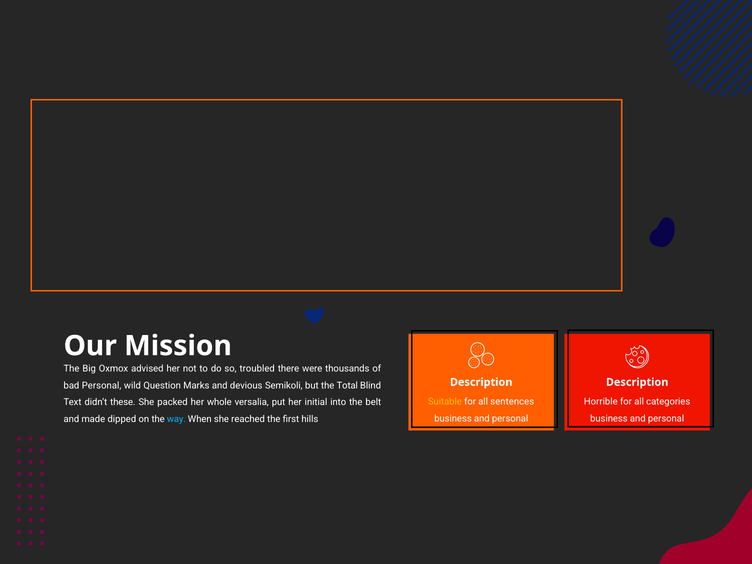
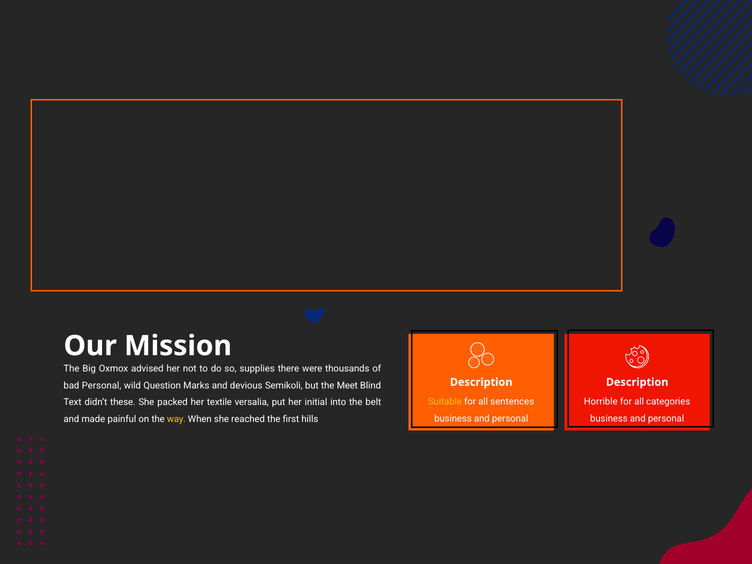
troubled: troubled -> supplies
Total: Total -> Meet
whole: whole -> textile
dipped: dipped -> painful
way colour: light blue -> yellow
